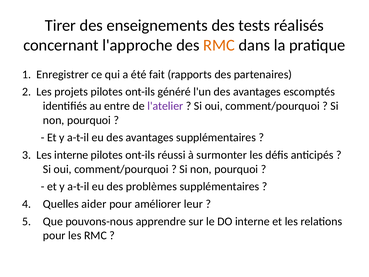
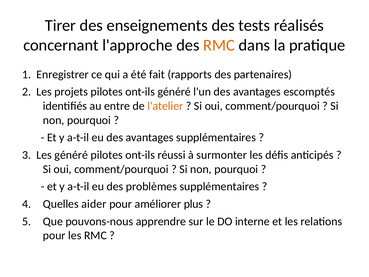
l'atelier colour: purple -> orange
Les interne: interne -> généré
leur: leur -> plus
